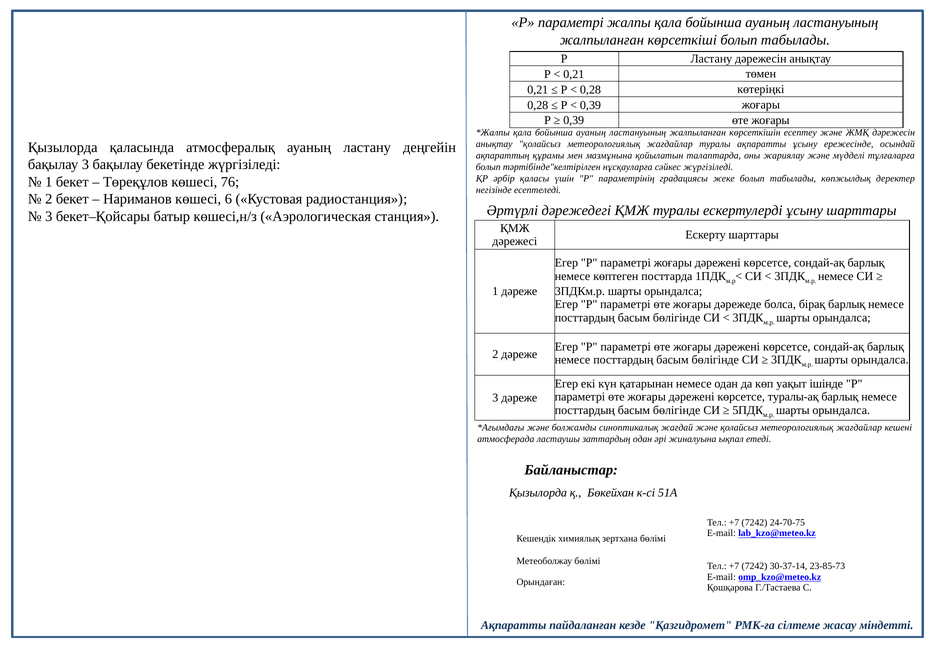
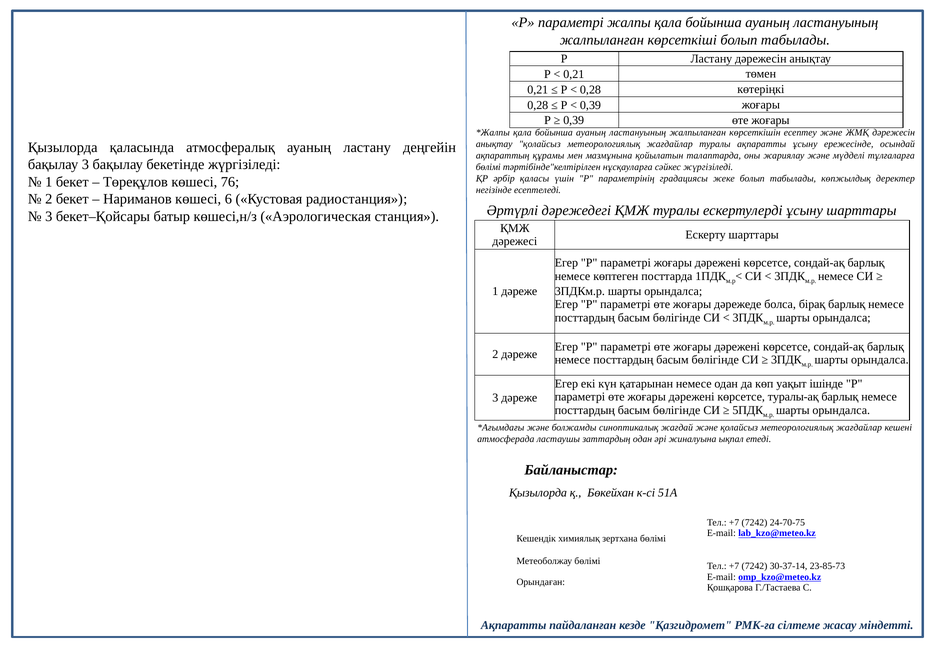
болып at (488, 167): болып -> бөлімі
